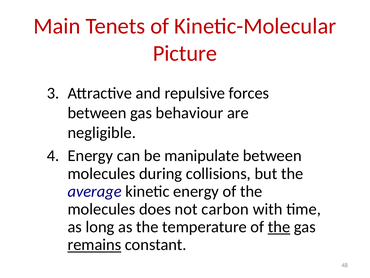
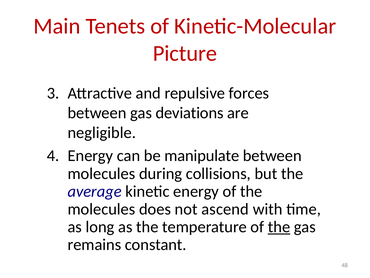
behaviour: behaviour -> deviations
carbon: carbon -> ascend
remains underline: present -> none
